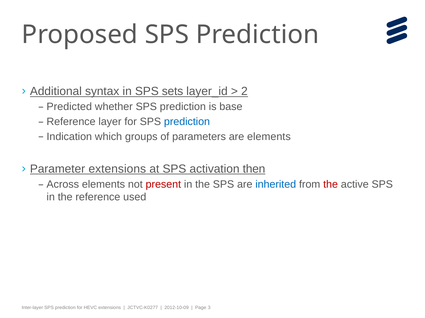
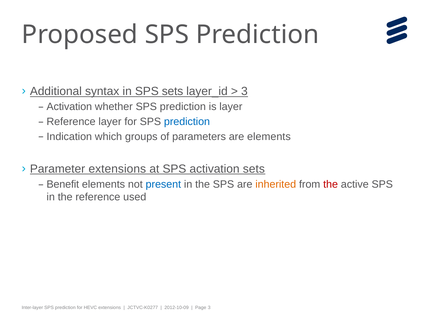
2 at (244, 92): 2 -> 3
Predicted at (69, 107): Predicted -> Activation
is base: base -> layer
activation then: then -> sets
Across: Across -> Benefit
present colour: red -> blue
inherited colour: blue -> orange
